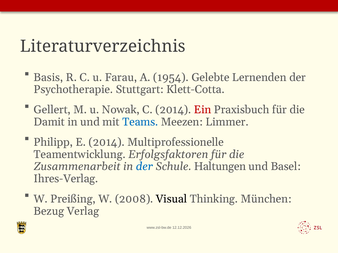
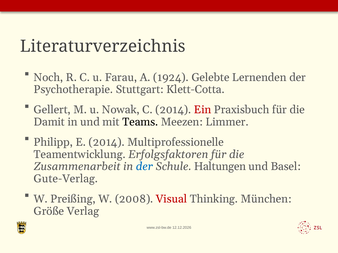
Basis: Basis -> Noch
1954: 1954 -> 1924
Teams colour: blue -> black
Ihres-Verlag: Ihres-Verlag -> Gute-Verlag
Visual colour: black -> red
Bezug: Bezug -> Größe
